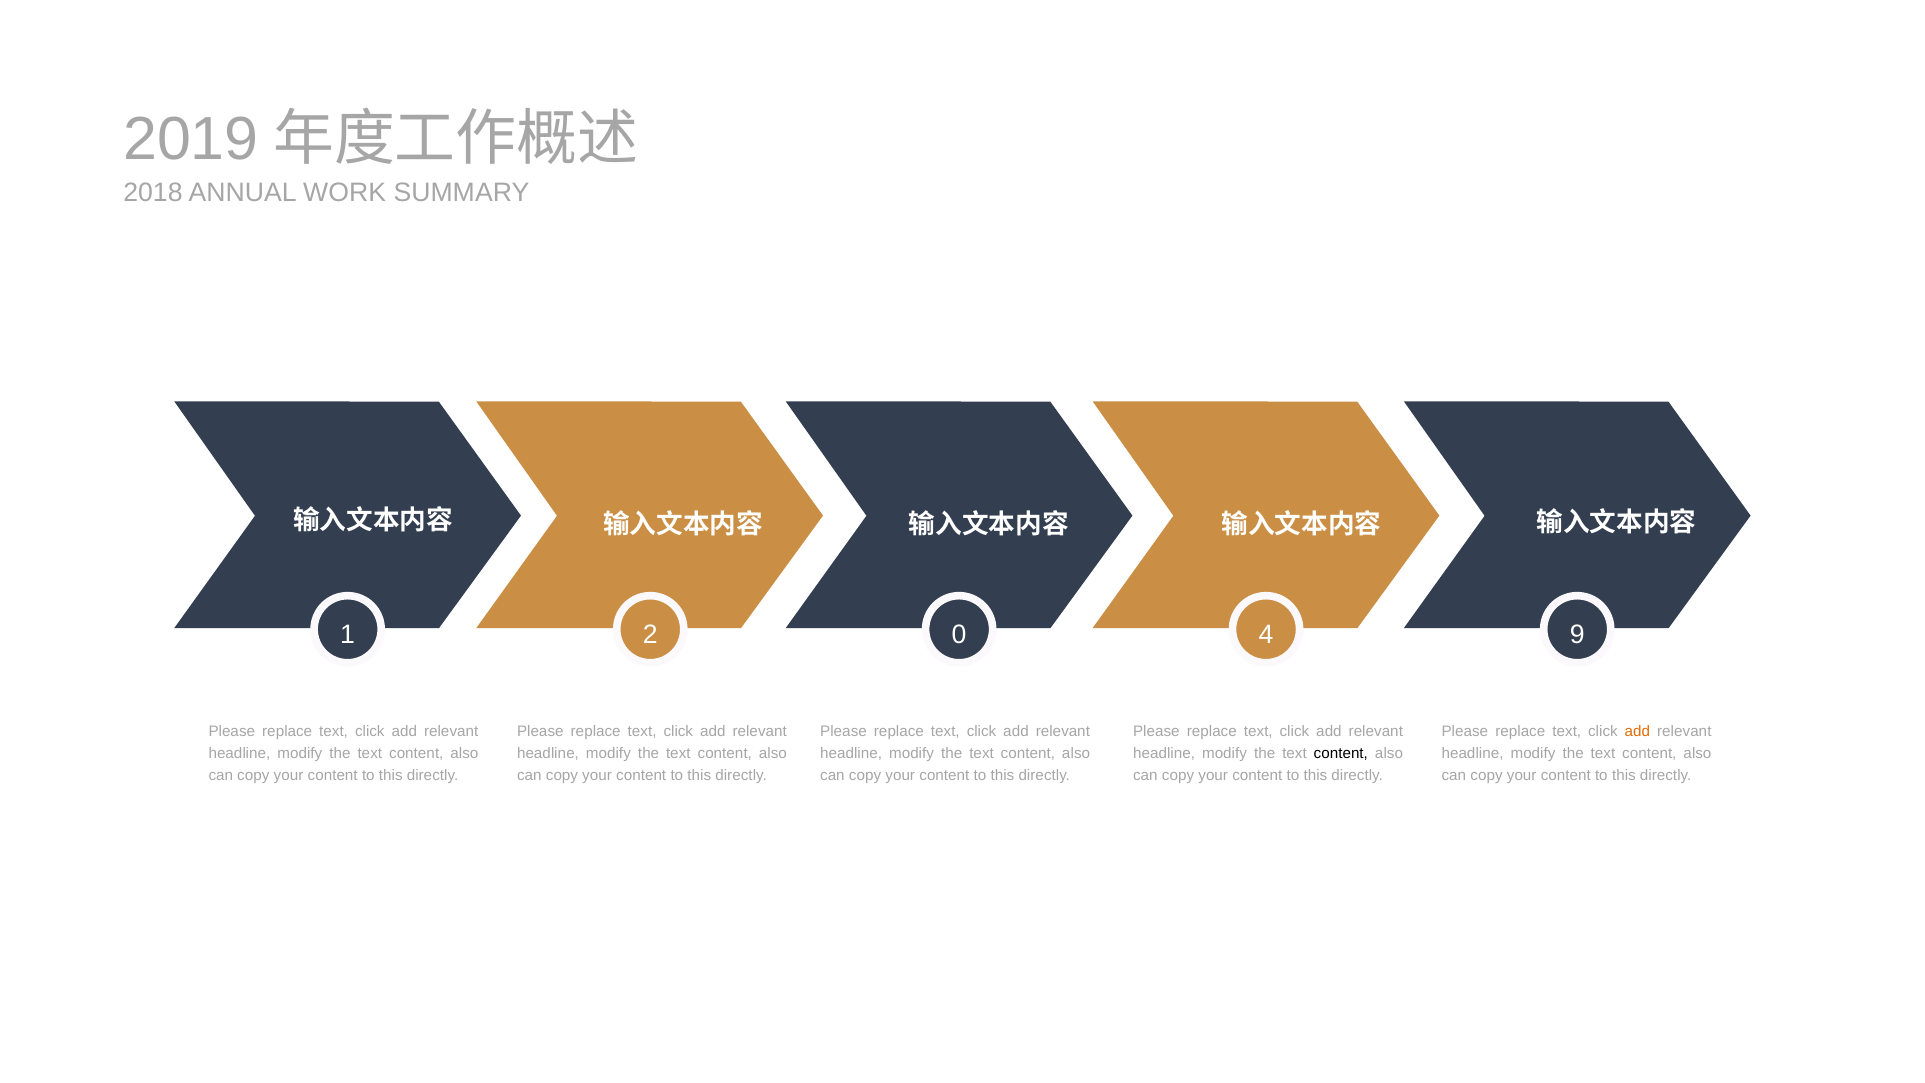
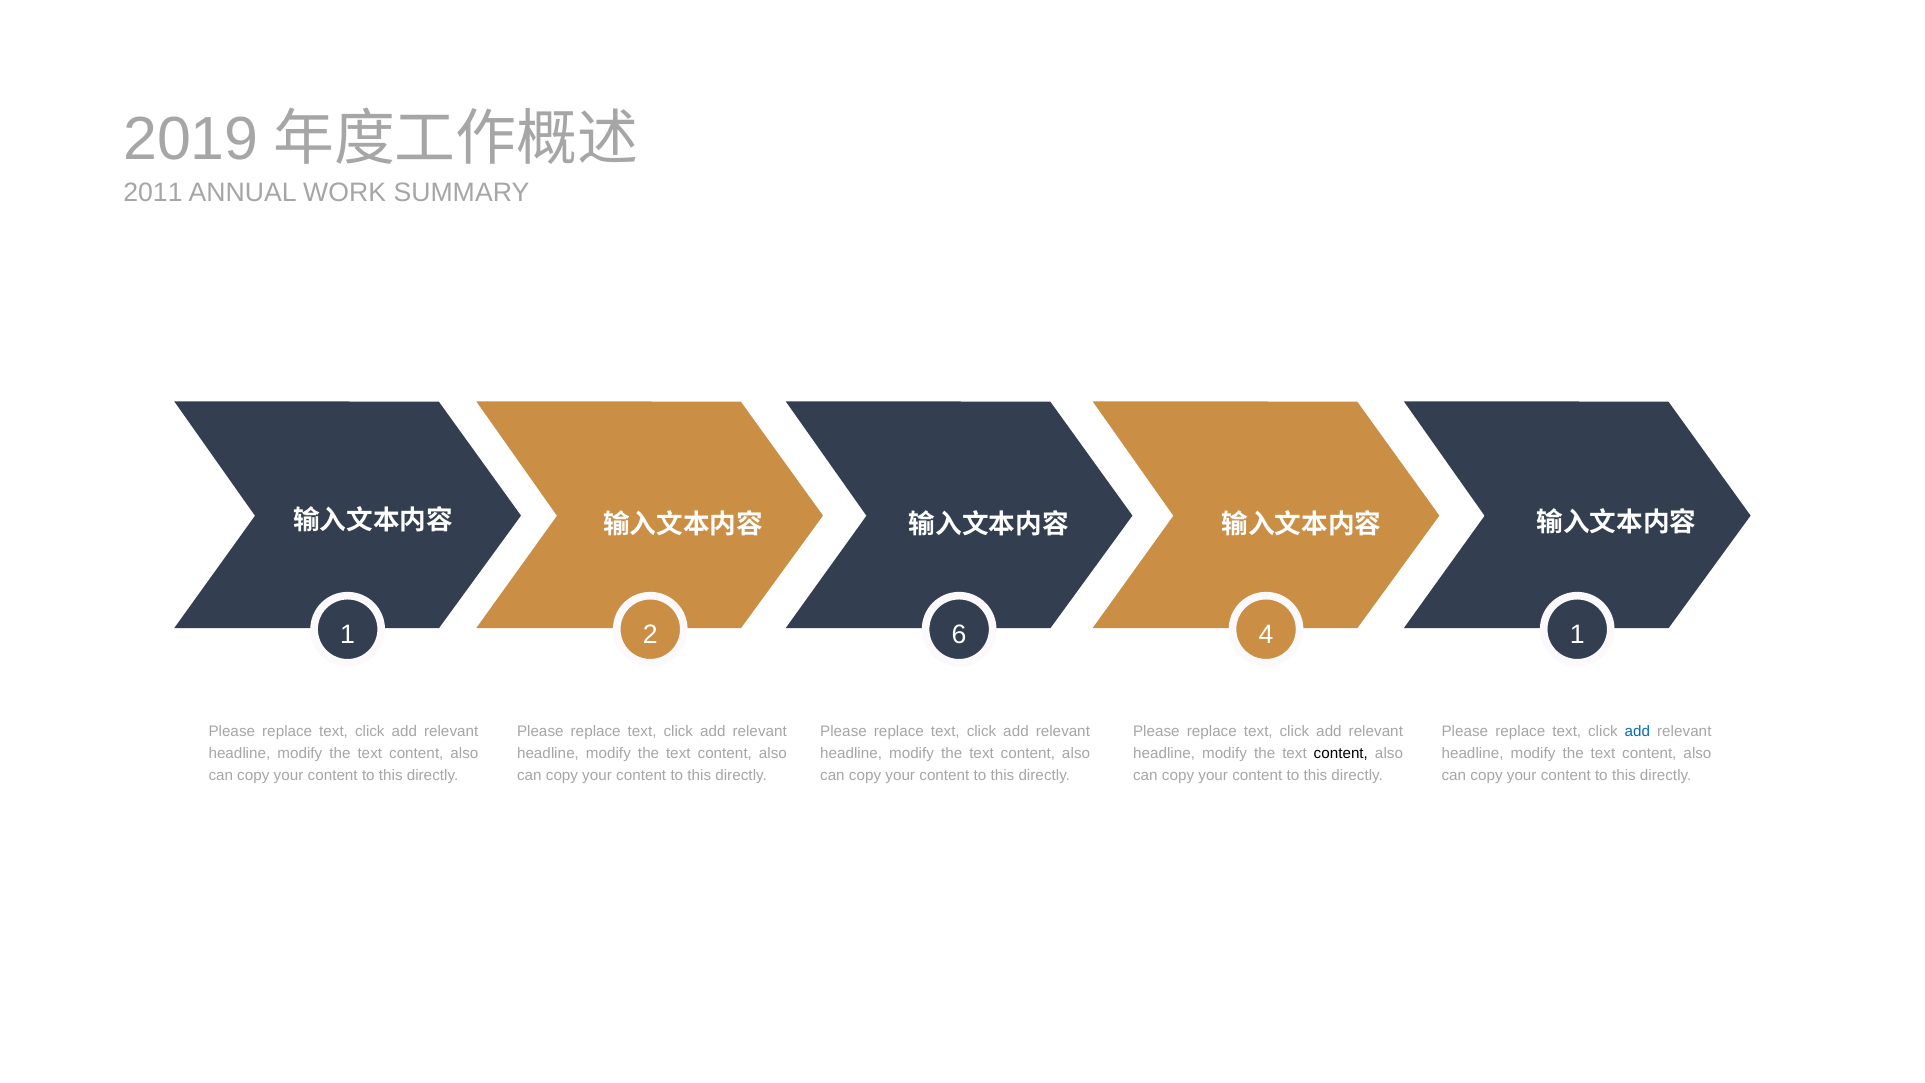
2018: 2018 -> 2011
0: 0 -> 6
4 9: 9 -> 1
add at (1637, 731) colour: orange -> blue
